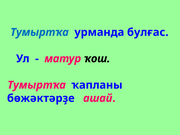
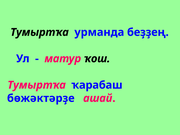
Тумыртҡа at (40, 32) colour: blue -> black
булғас: булғас -> беҙҙең
ҡапланы: ҡапланы -> ҡарабаш
